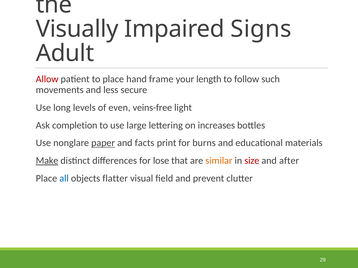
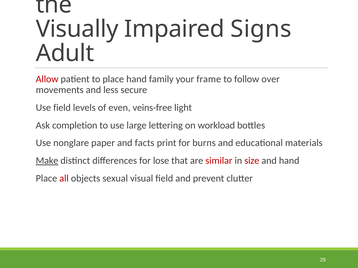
frame: frame -> family
length: length -> frame
such: such -> over
Use long: long -> field
increases: increases -> workload
paper underline: present -> none
similar colour: orange -> red
and after: after -> hand
all colour: blue -> red
flatter: flatter -> sexual
